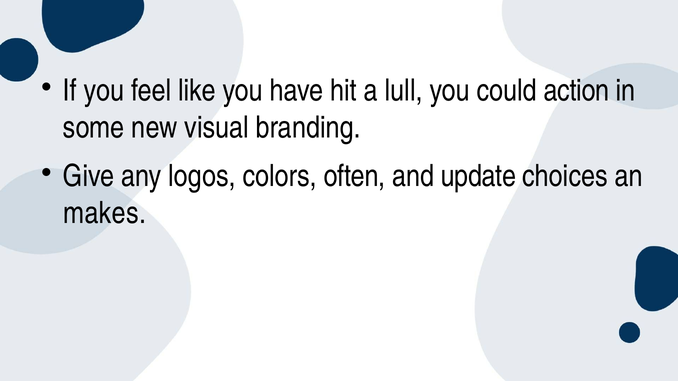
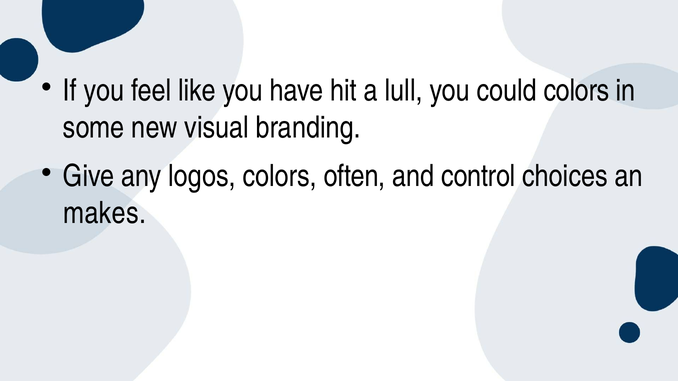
could action: action -> colors
update: update -> control
